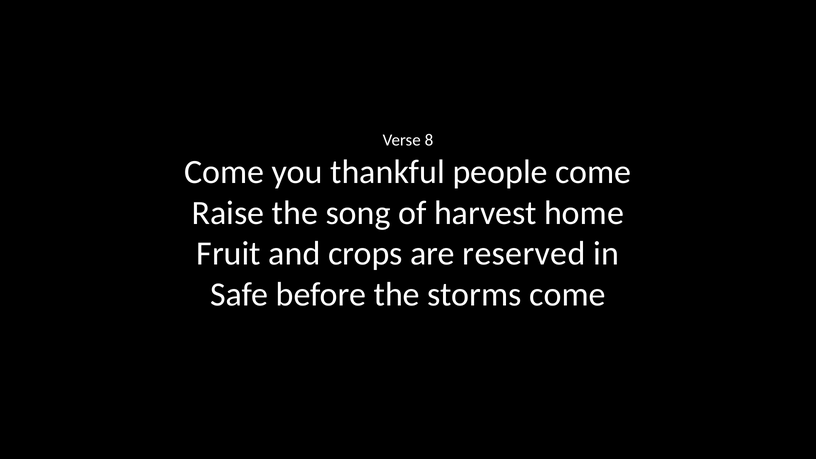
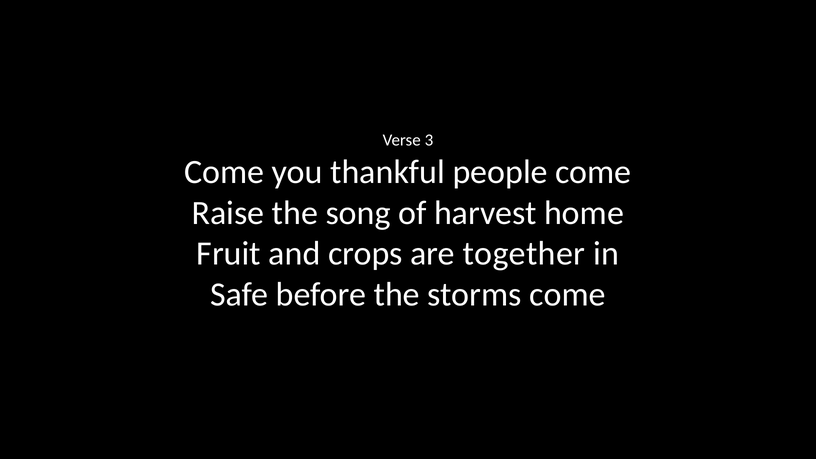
8: 8 -> 3
reserved: reserved -> together
